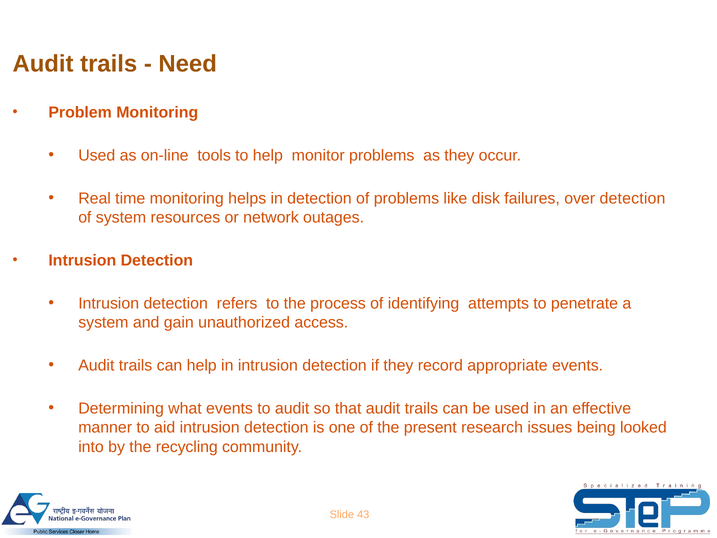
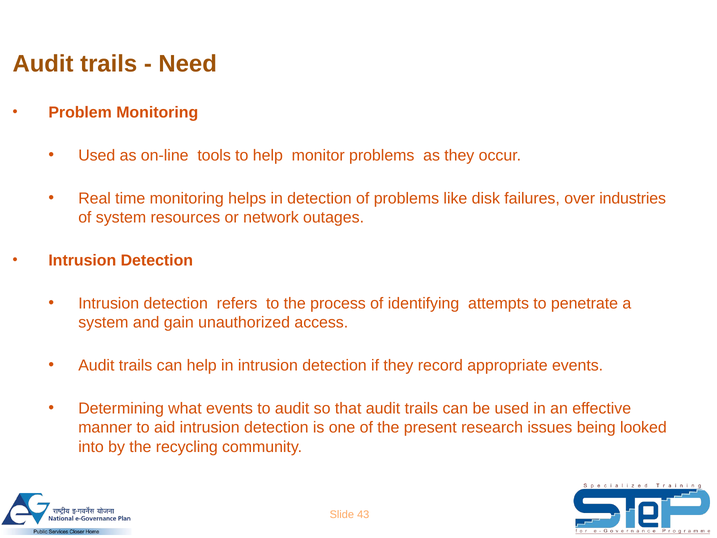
over detection: detection -> industries
